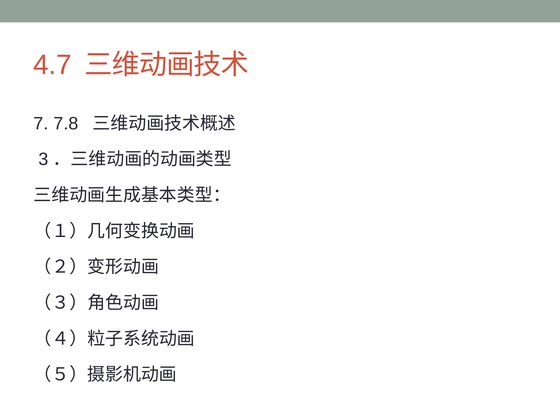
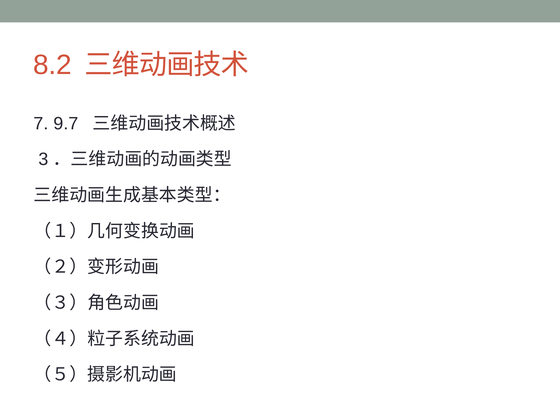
4.7: 4.7 -> 8.2
7.8: 7.8 -> 9.7
